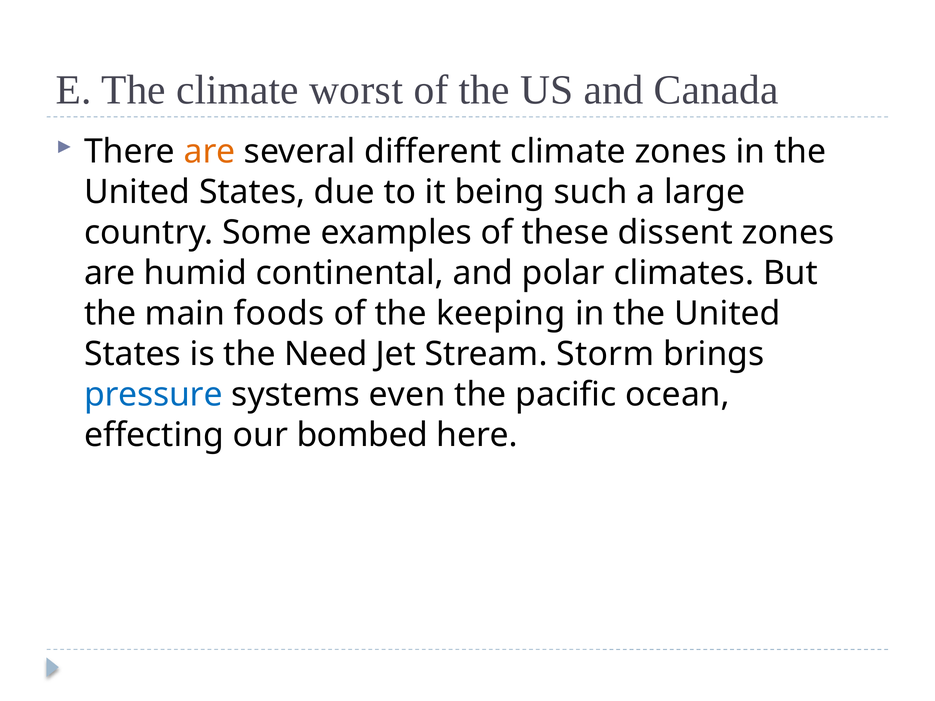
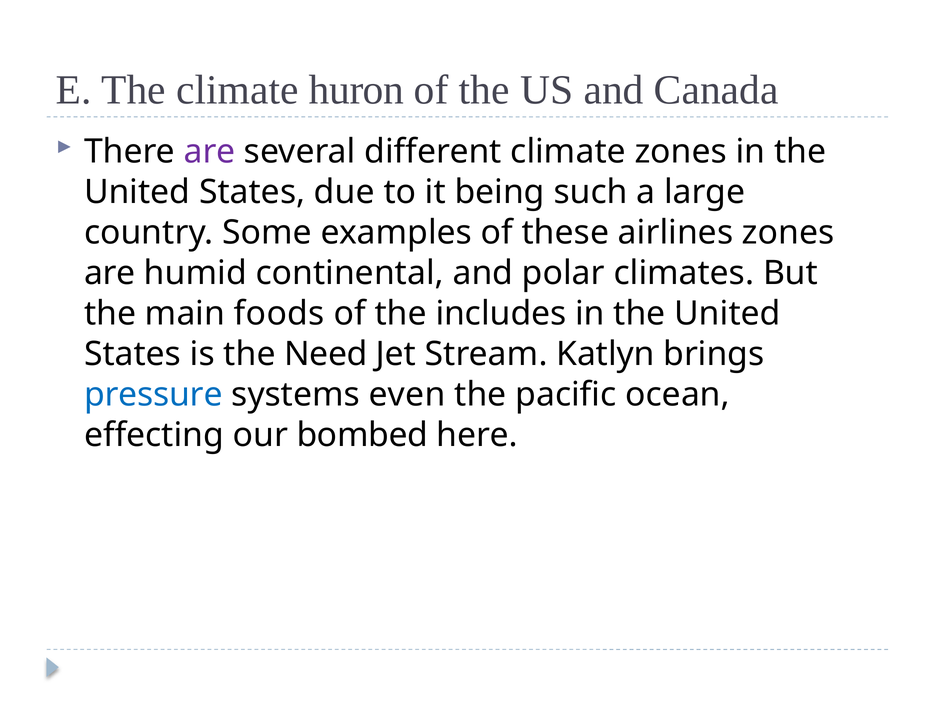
worst: worst -> huron
are at (210, 152) colour: orange -> purple
dissent: dissent -> airlines
keeping: keeping -> includes
Storm: Storm -> Katlyn
